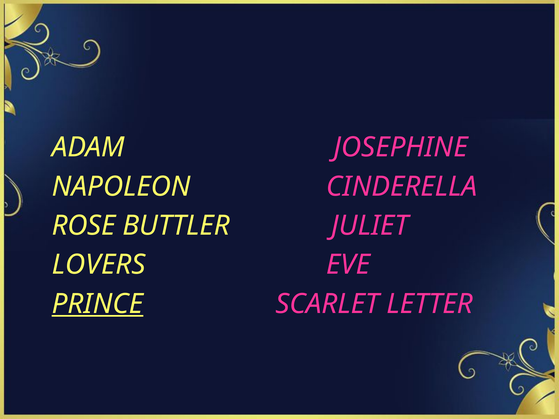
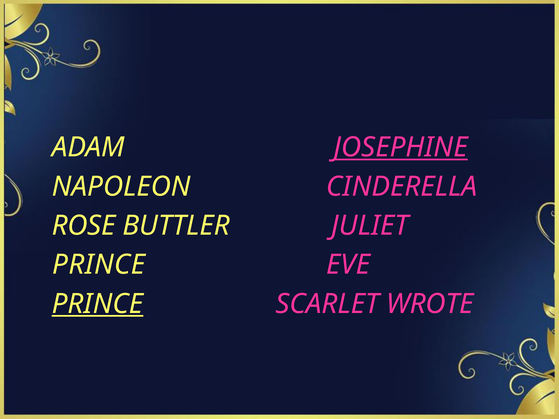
JOSEPHINE underline: none -> present
LOVERS at (99, 265): LOVERS -> PRINCE
LETTER: LETTER -> WROTE
